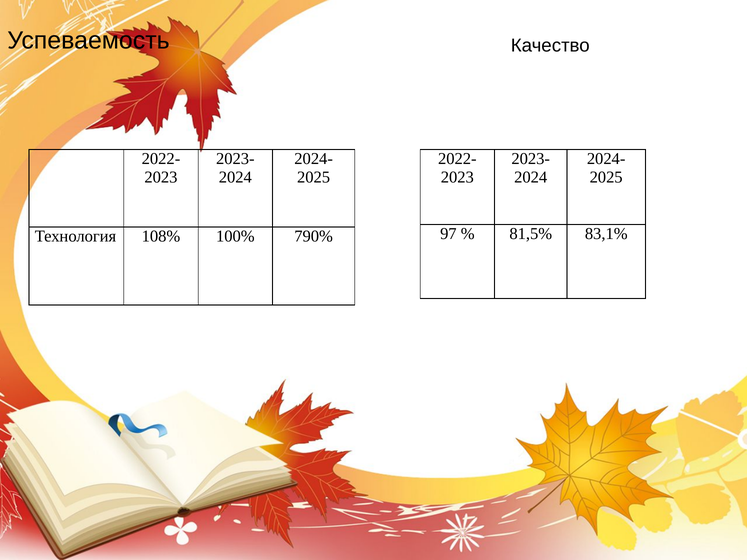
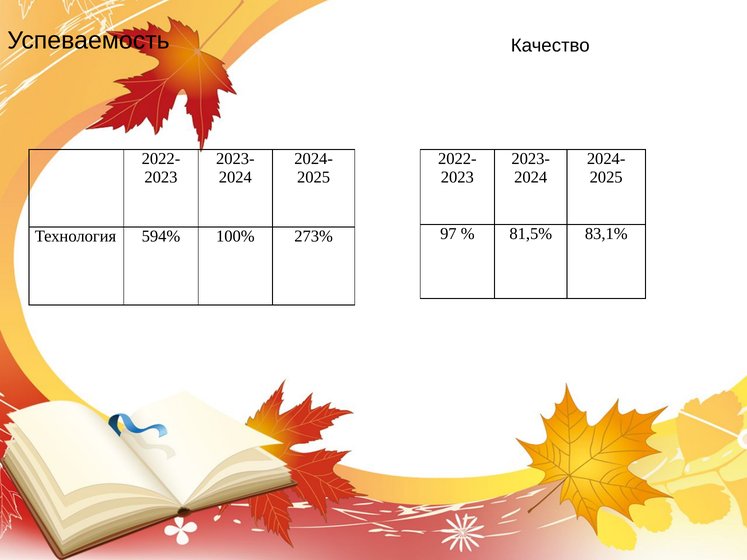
108%: 108% -> 594%
790%: 790% -> 273%
